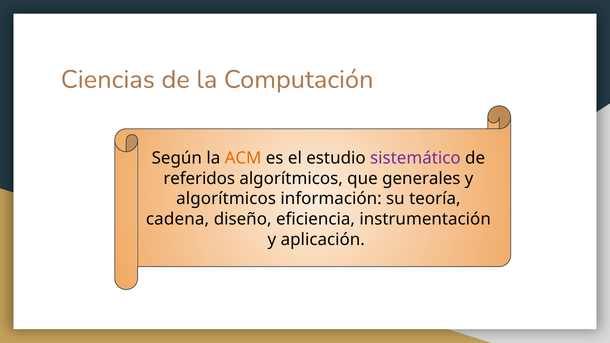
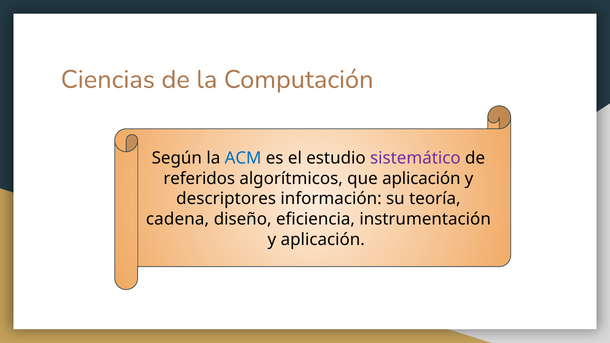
ACM colour: orange -> blue
que generales: generales -> aplicación
algorítmicos at (226, 199): algorítmicos -> descriptores
